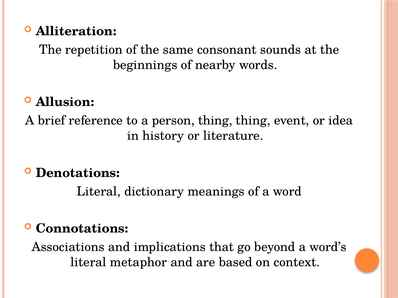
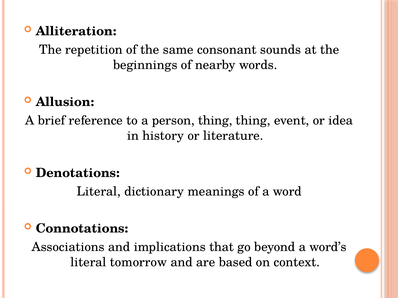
metaphor: metaphor -> tomorrow
